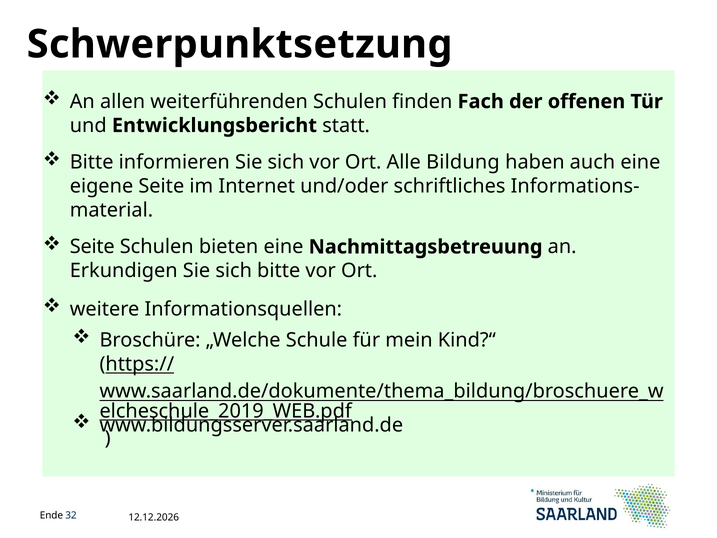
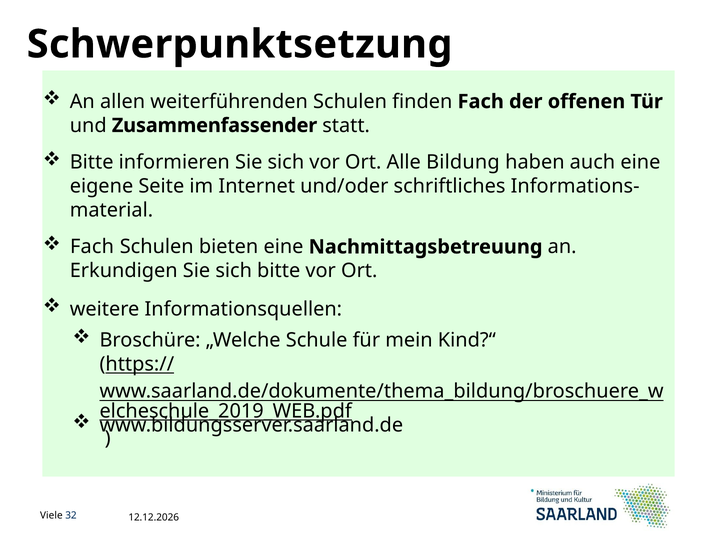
Entwicklungsbericht: Entwicklungsbericht -> Zusammenfassender
Seite at (92, 247): Seite -> Fach
Ende: Ende -> Viele
